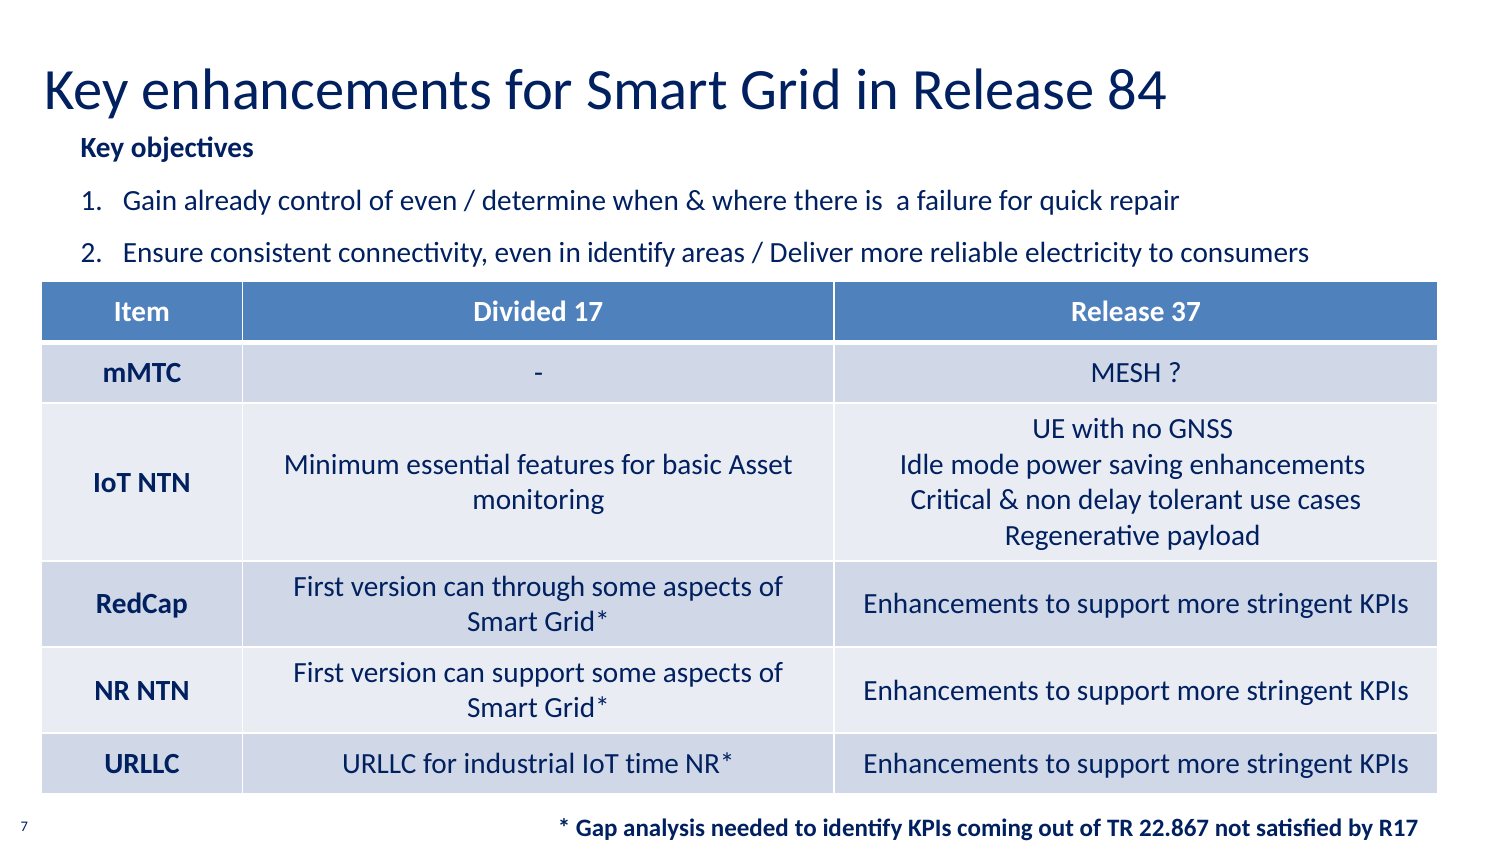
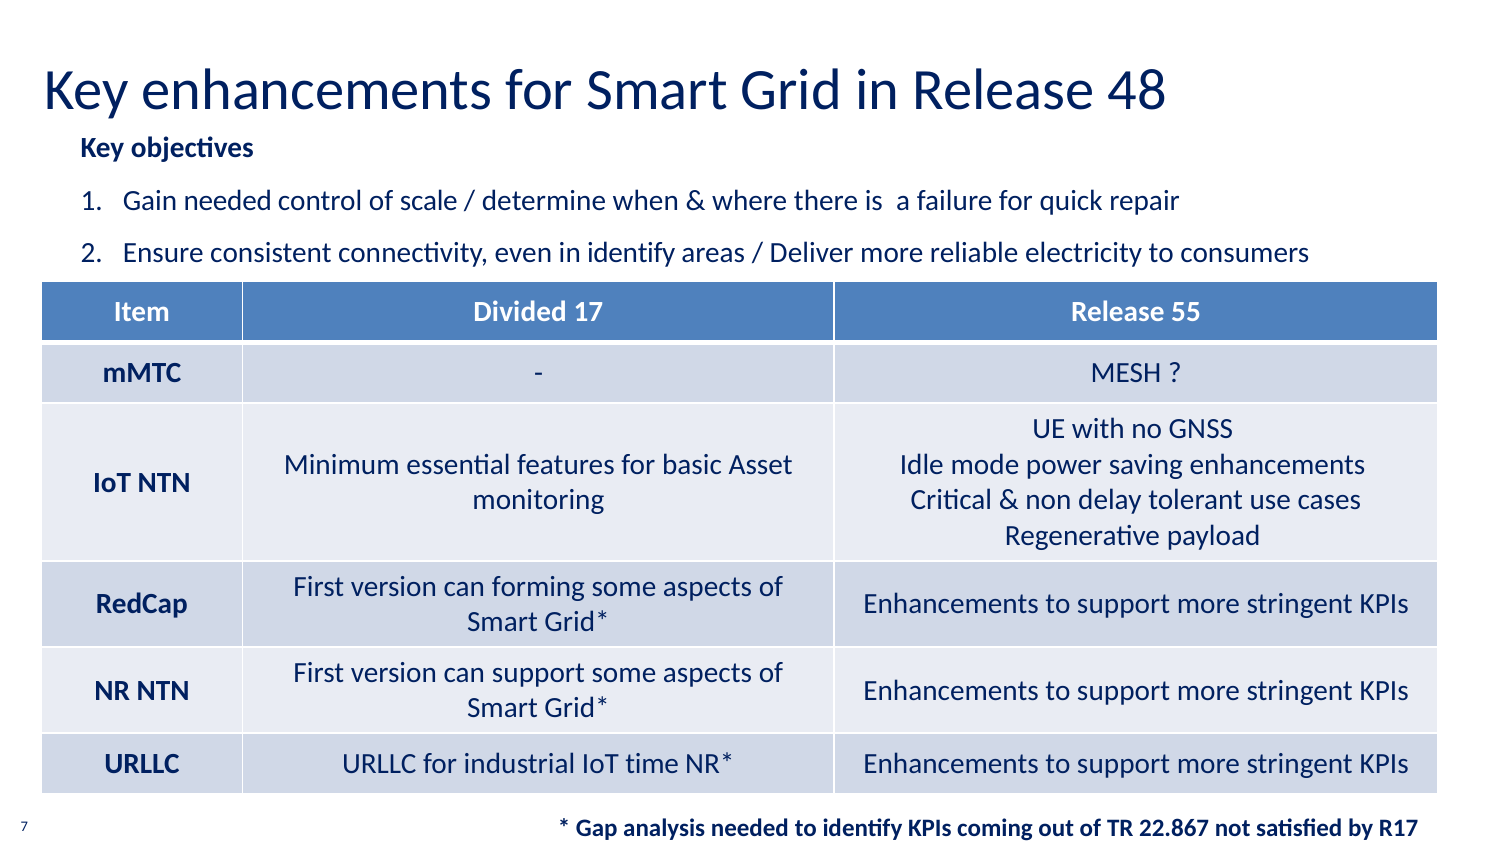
84: 84 -> 48
Gain already: already -> needed
of even: even -> scale
37: 37 -> 55
through: through -> forming
